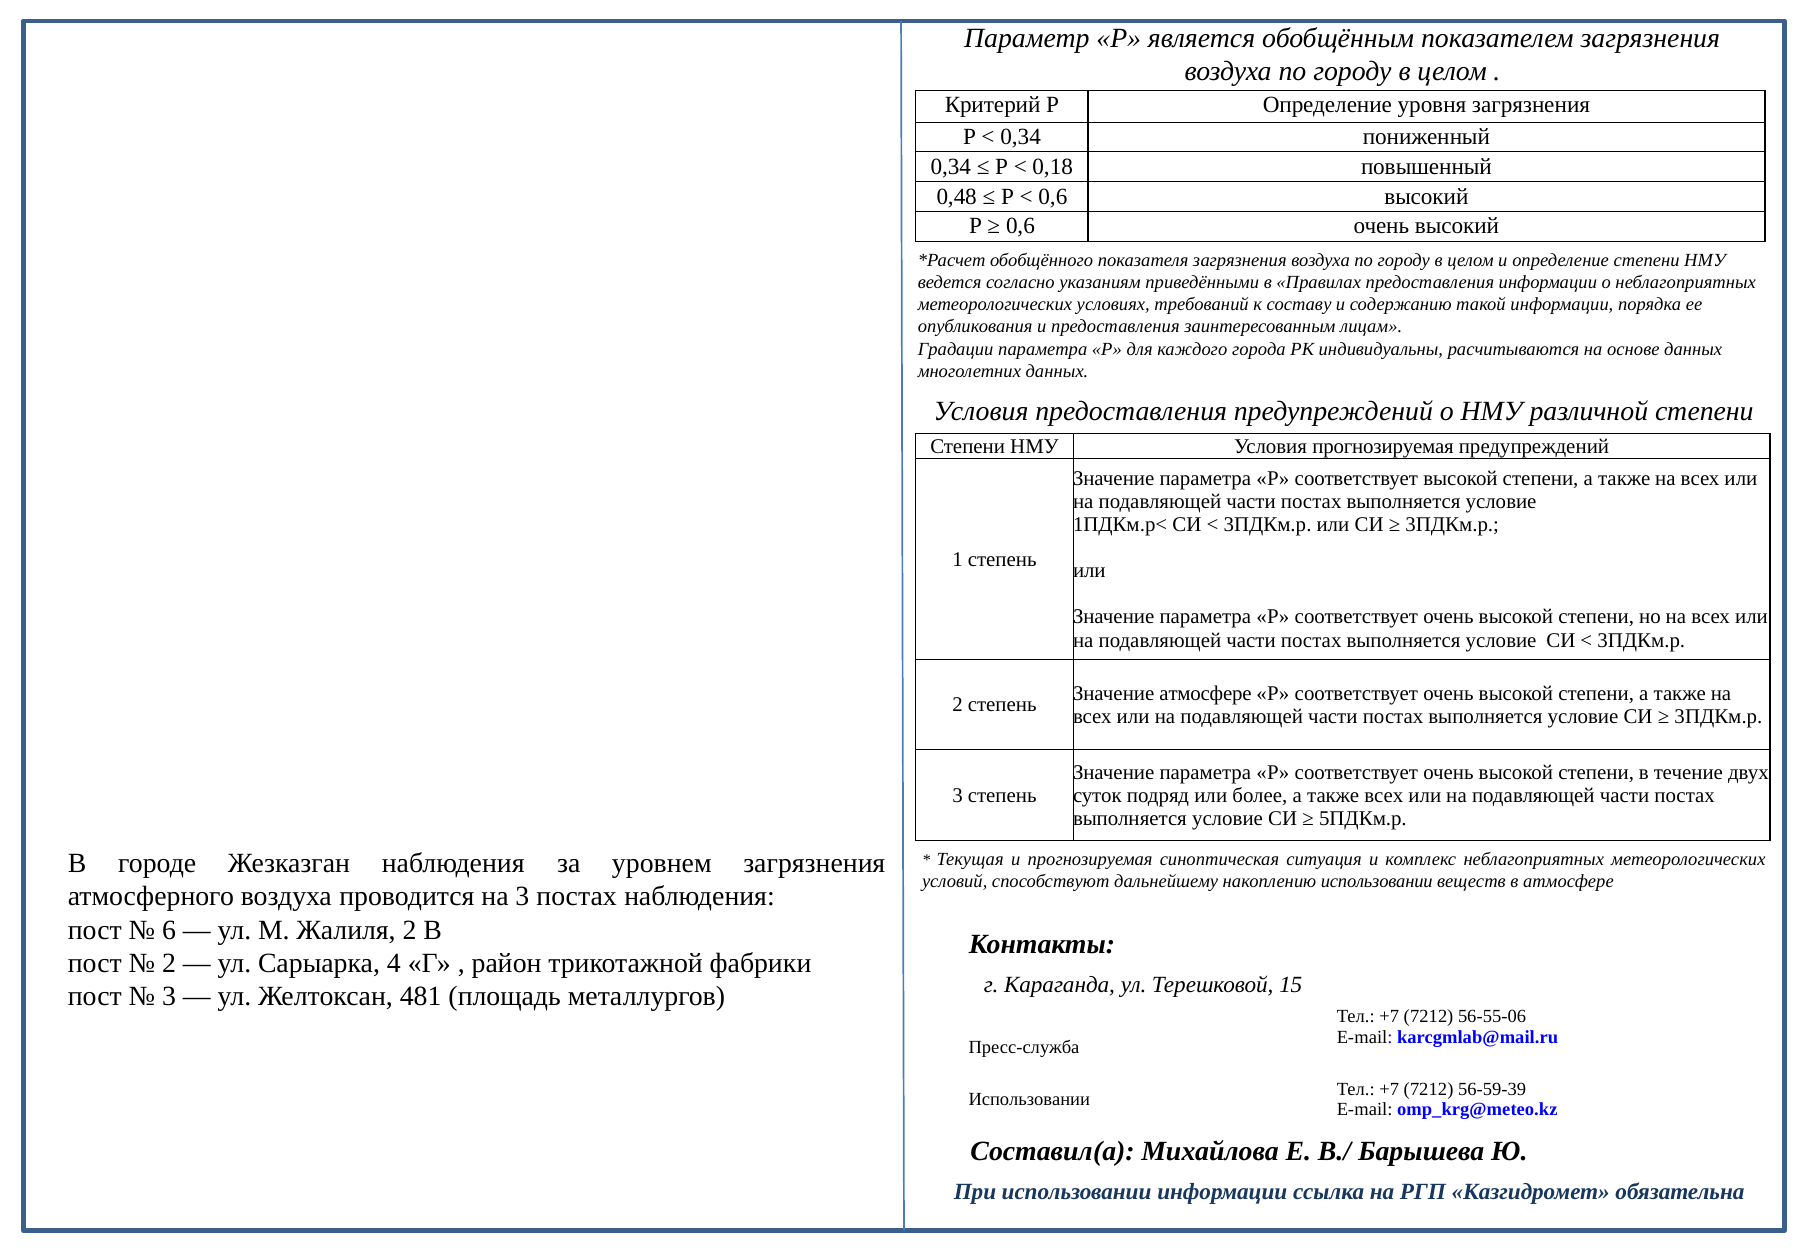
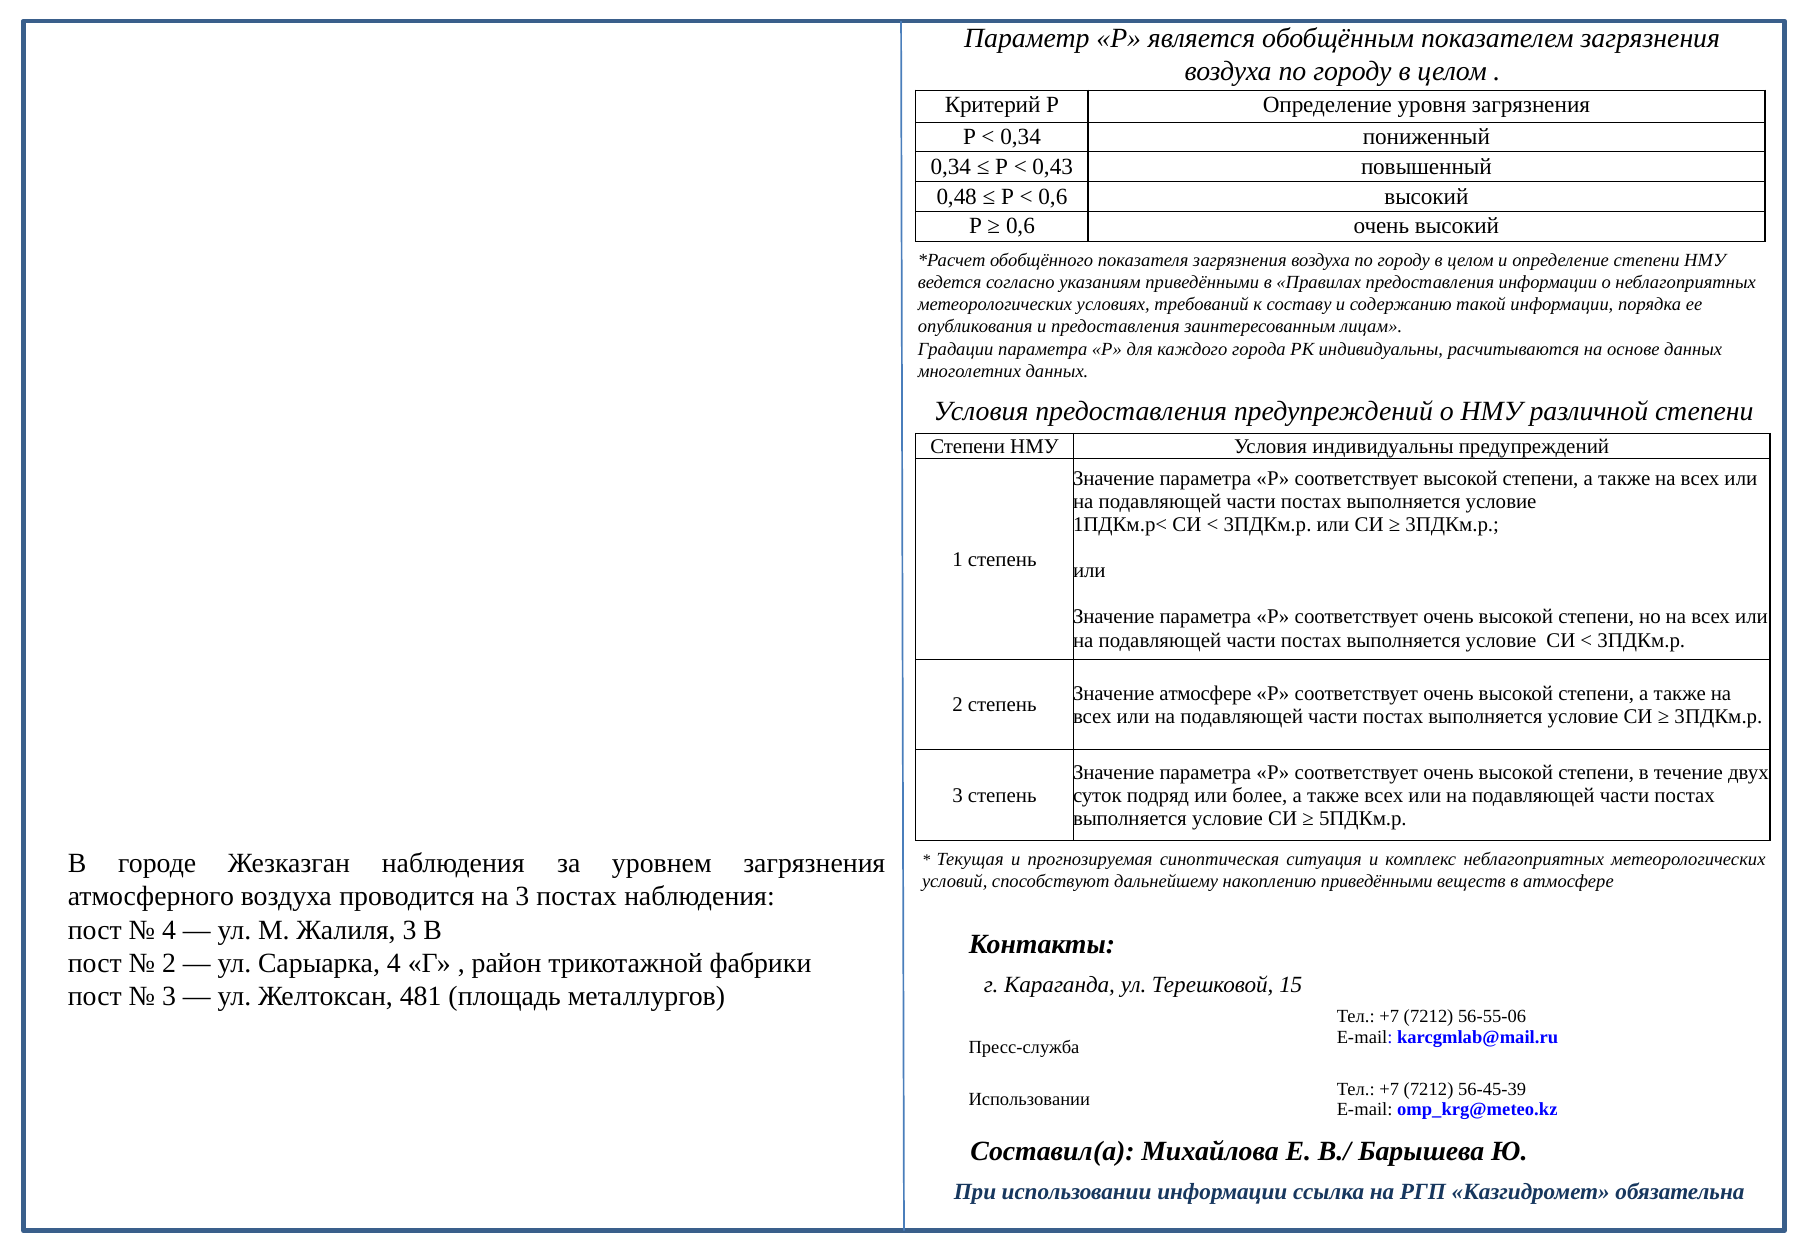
0,18: 0,18 -> 0,43
Условия прогнозируемая: прогнозируемая -> индивидуальны
накоплению использовании: использовании -> приведёнными
6 at (169, 930): 6 -> 4
Жалиля 2: 2 -> 3
56-59-39: 56-59-39 -> 56-45-39
